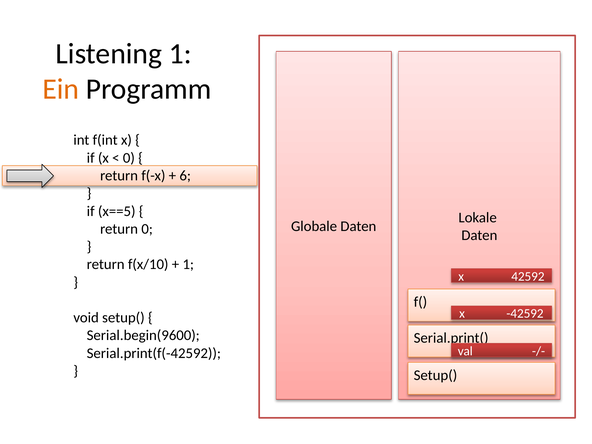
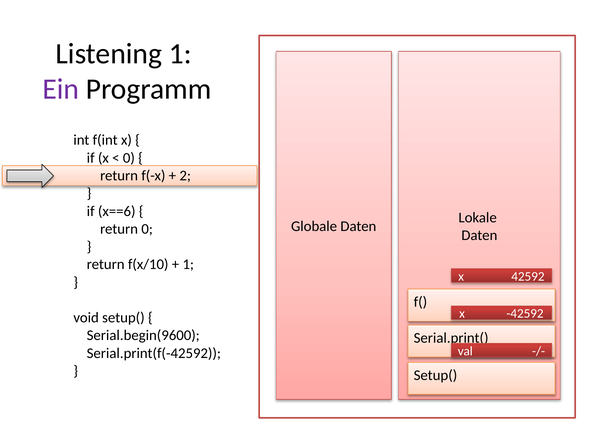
Ein colour: orange -> purple
6: 6 -> 2
x==5: x==5 -> x==6
